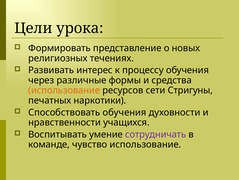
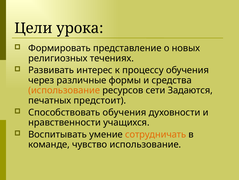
Стригуны: Стригуны -> Задаются
наркотики: наркотики -> предстоит
сотрудничать colour: purple -> orange
